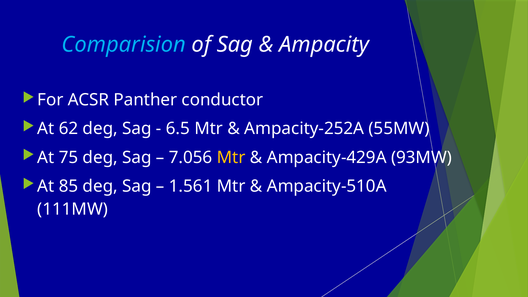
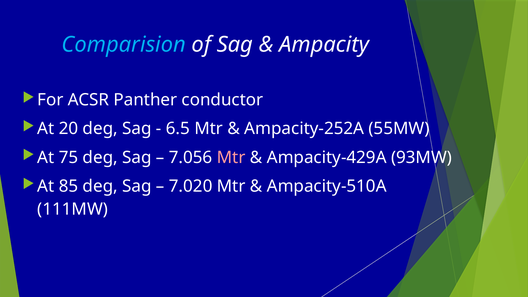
62: 62 -> 20
Mtr at (231, 157) colour: yellow -> pink
1.561: 1.561 -> 7.020
